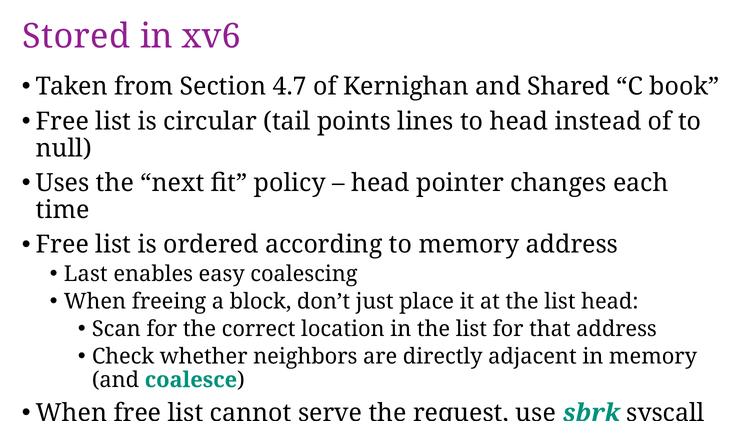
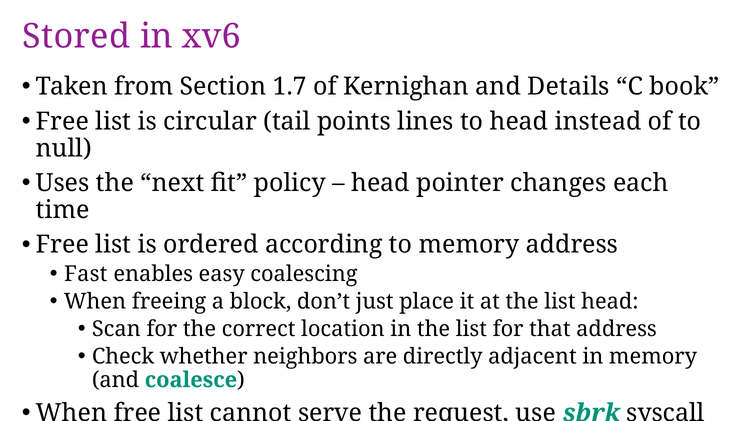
4.7: 4.7 -> 1.7
Shared: Shared -> Details
Last: Last -> Fast
